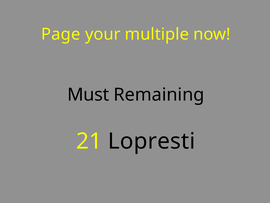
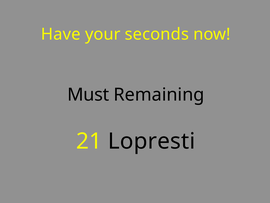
Page: Page -> Have
multiple: multiple -> seconds
